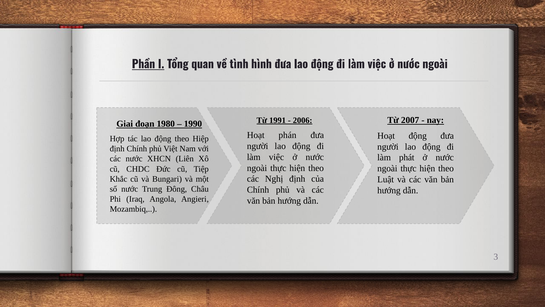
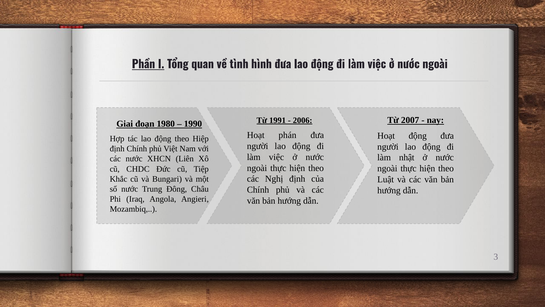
phát: phát -> nhật
